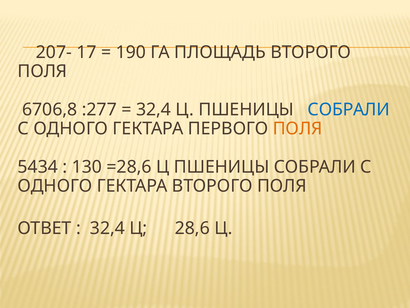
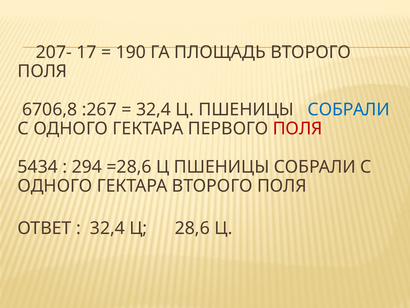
:277: :277 -> :267
ПОЛЯ at (298, 128) colour: orange -> red
130: 130 -> 294
